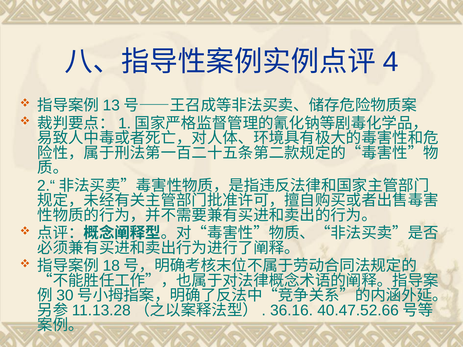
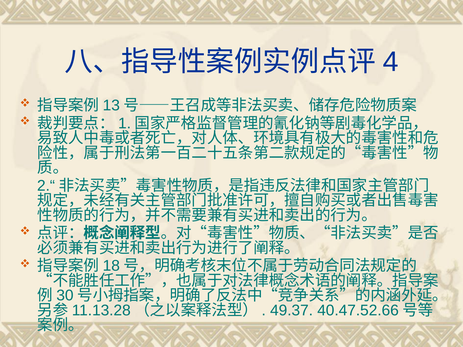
36.16: 36.16 -> 49.37
